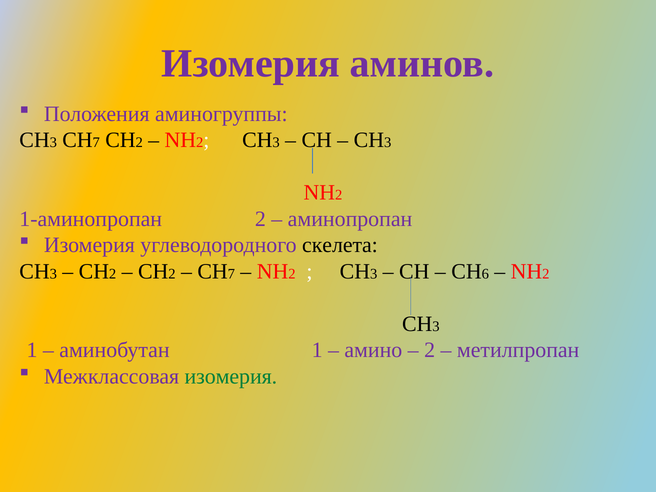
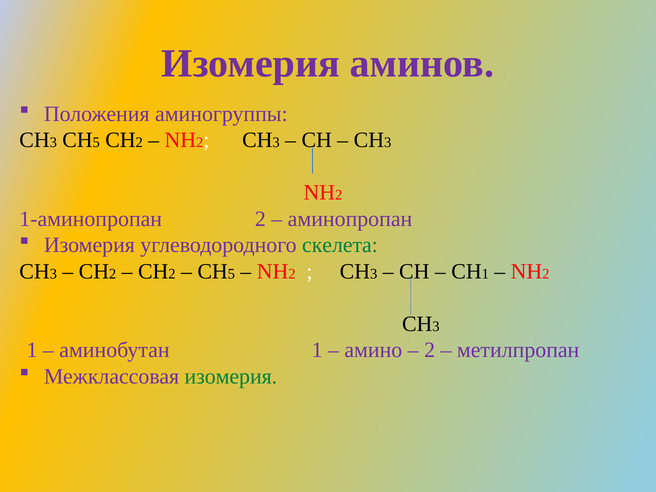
7 at (96, 143): 7 -> 5
скелета colour: black -> green
7 at (231, 274): 7 -> 5
CH 6: 6 -> 1
